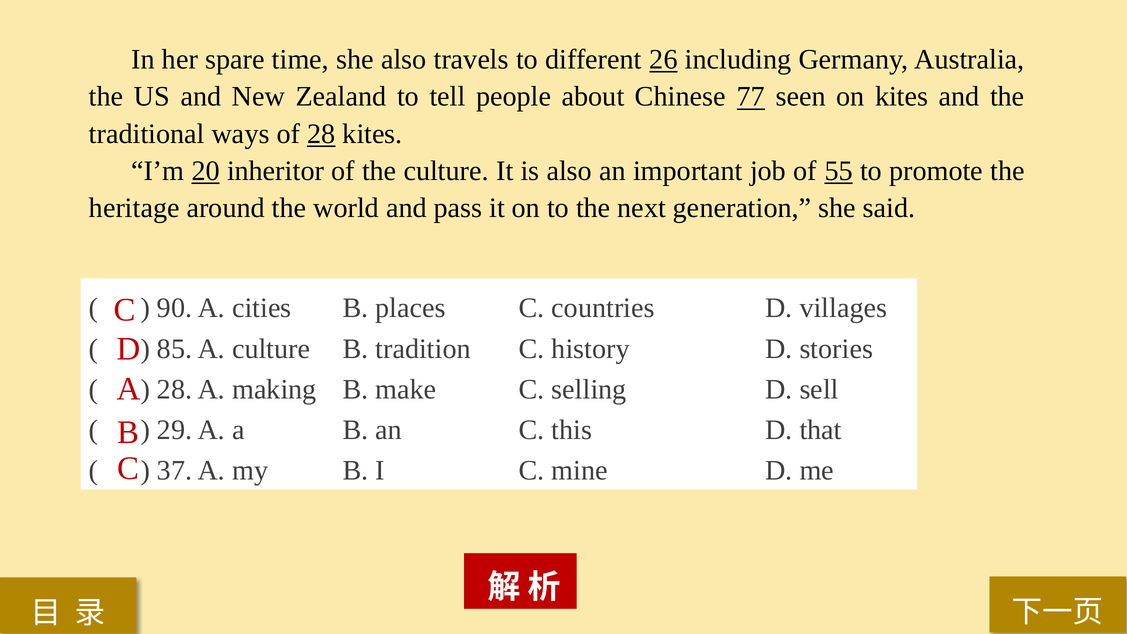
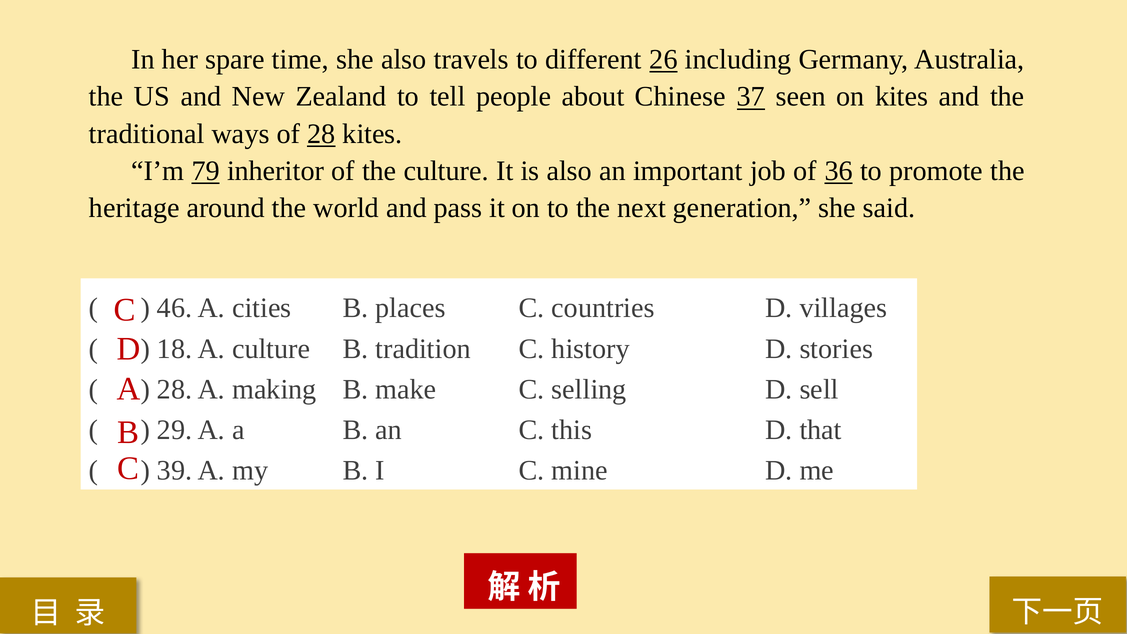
77: 77 -> 37
20: 20 -> 79
55: 55 -> 36
90: 90 -> 46
85: 85 -> 18
37: 37 -> 39
